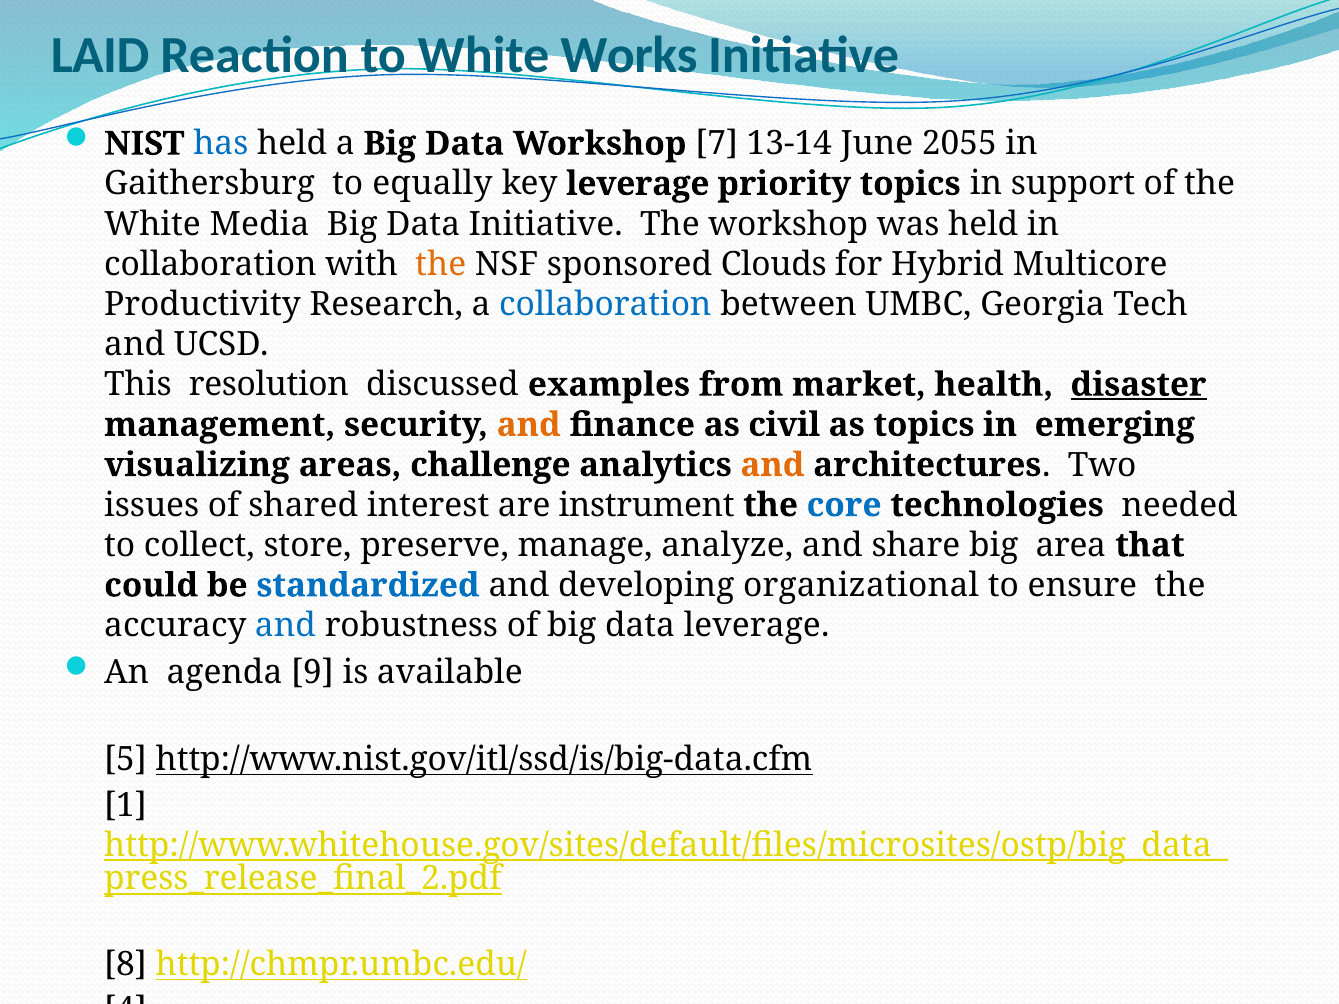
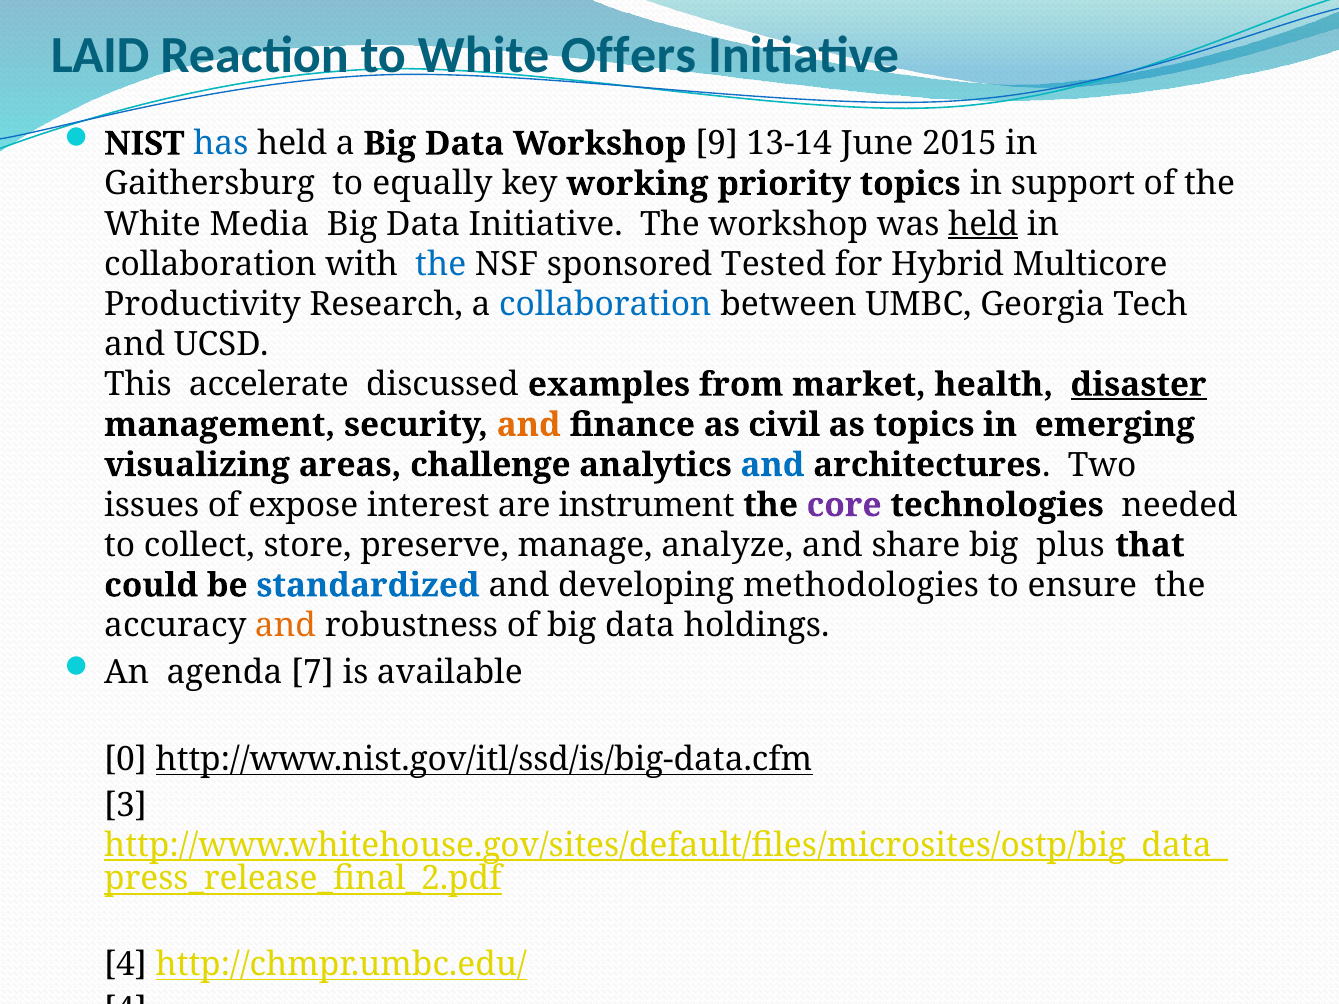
Works: Works -> Offers
7: 7 -> 9
2055: 2055 -> 2015
key leverage: leverage -> working
held at (983, 224) underline: none -> present
the at (441, 264) colour: orange -> blue
Clouds: Clouds -> Tested
resolution: resolution -> accelerate
and at (772, 465) colour: orange -> blue
shared: shared -> expose
core colour: blue -> purple
area: area -> plus
organizational: organizational -> methodologies
and at (286, 626) colour: blue -> orange
data leverage: leverage -> holdings
9: 9 -> 7
5: 5 -> 0
1: 1 -> 3
8 at (126, 965): 8 -> 4
